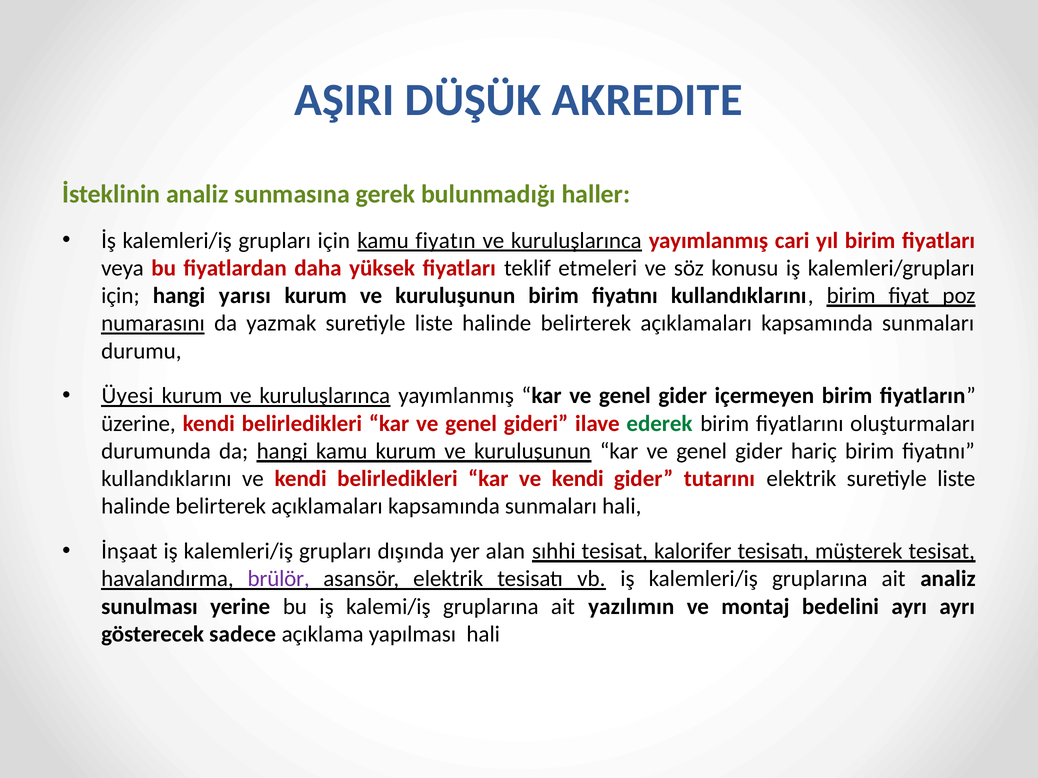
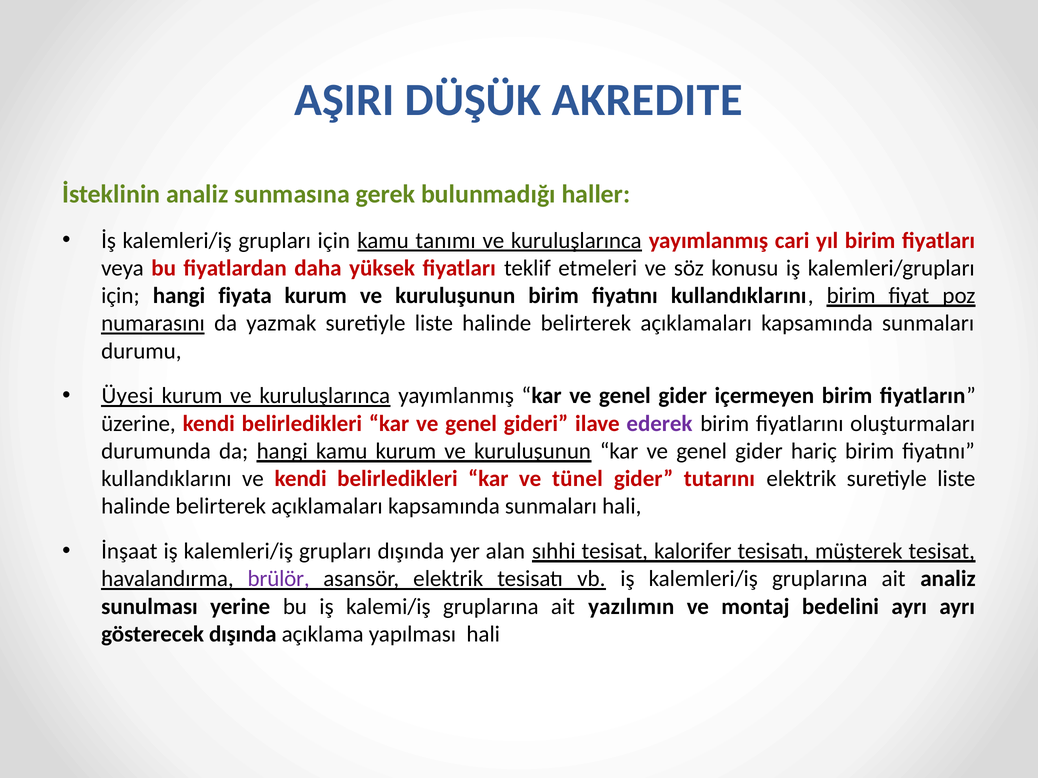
fiyatın: fiyatın -> tanımı
yarısı: yarısı -> fiyata
ederek colour: green -> purple
kar ve kendi: kendi -> tünel
gösterecek sadece: sadece -> dışında
